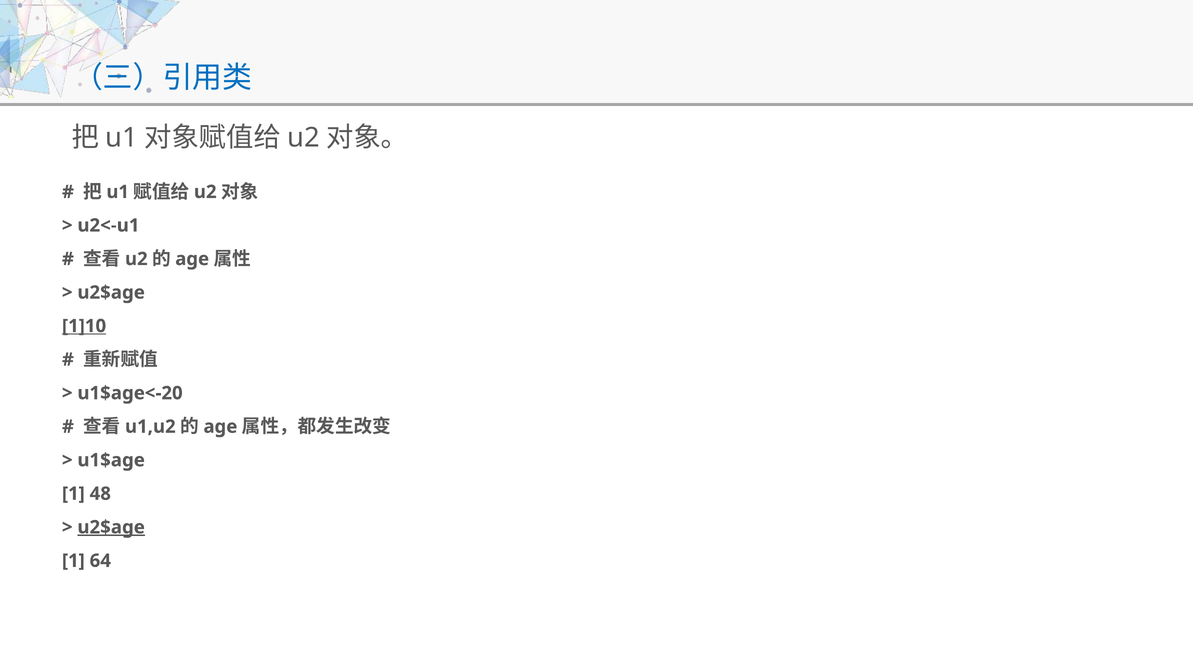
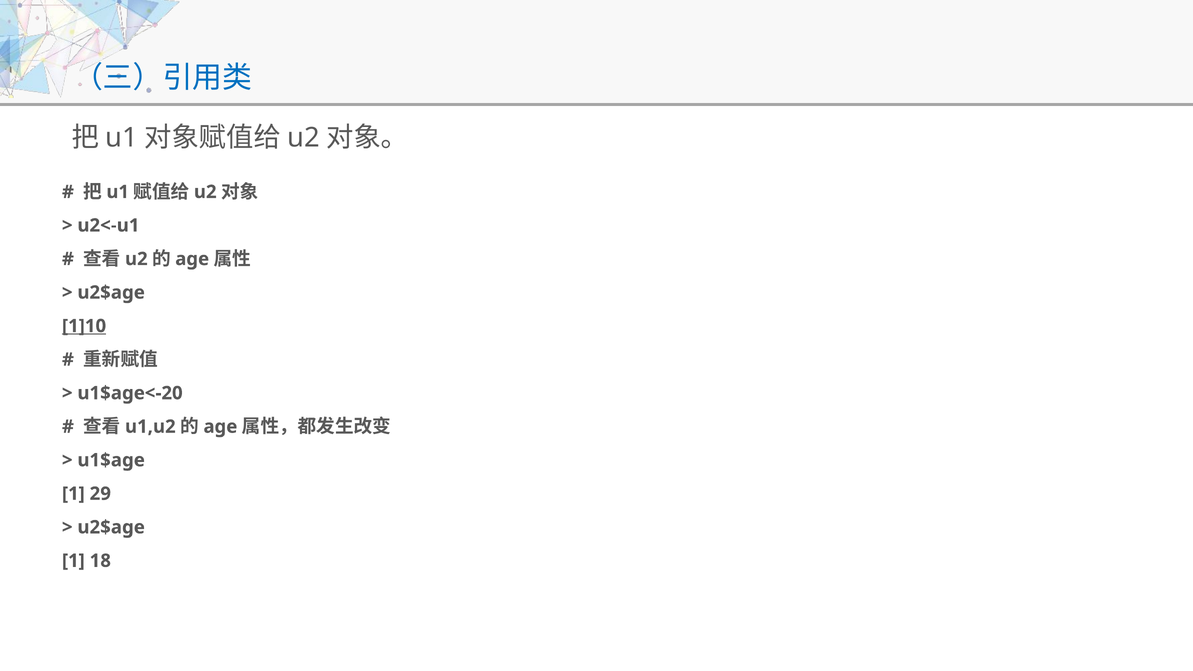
48: 48 -> 29
u2$age at (111, 527) underline: present -> none
64: 64 -> 18
